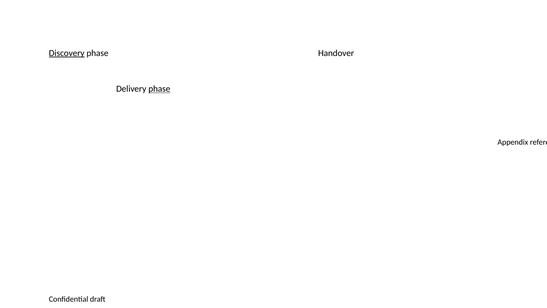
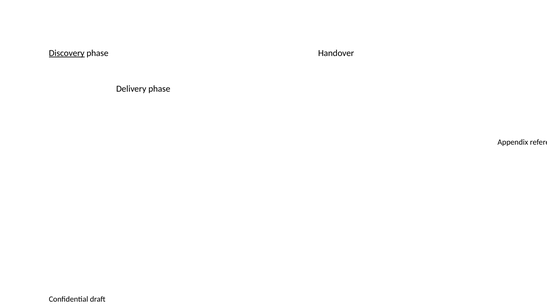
phase at (159, 89) underline: present -> none
